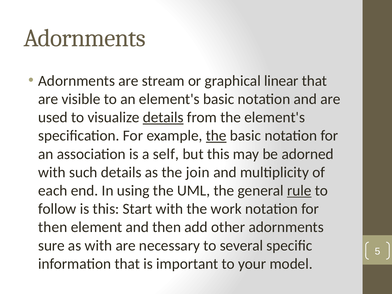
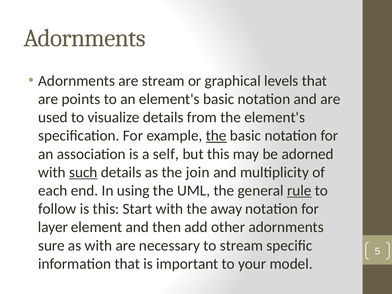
linear: linear -> levels
visible: visible -> points
details at (163, 117) underline: present -> none
such underline: none -> present
work: work -> away
then at (53, 227): then -> layer
to several: several -> stream
